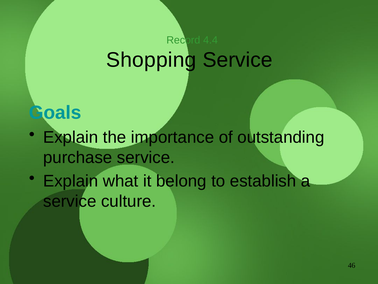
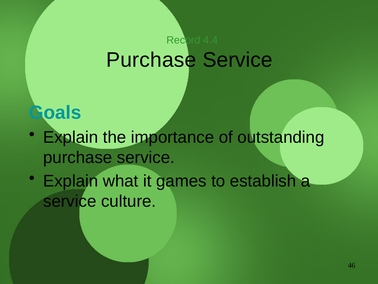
Shopping at (151, 60): Shopping -> Purchase
belong: belong -> games
